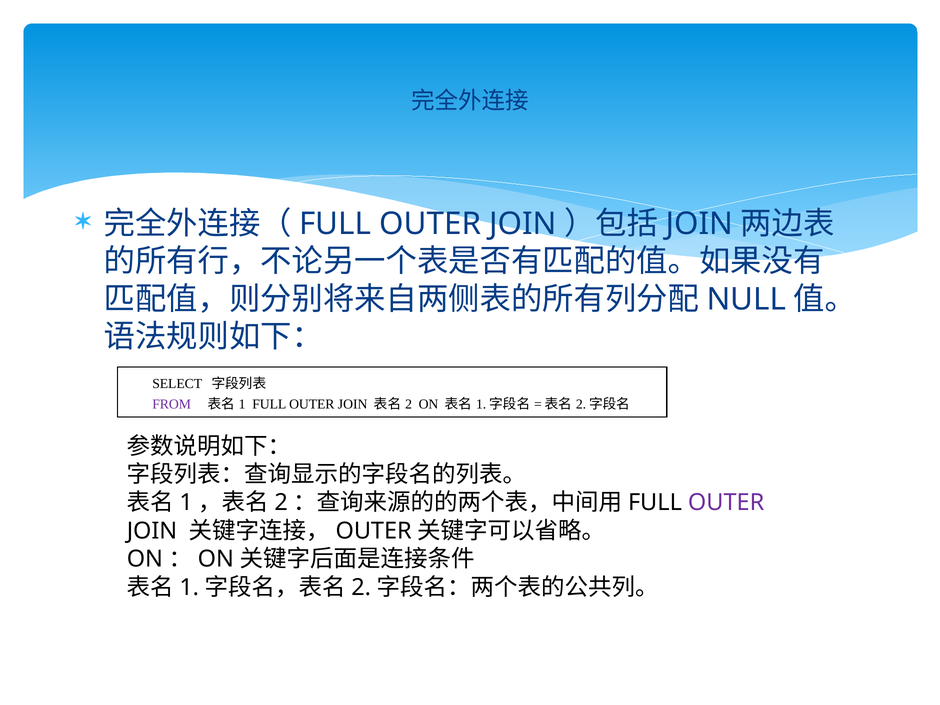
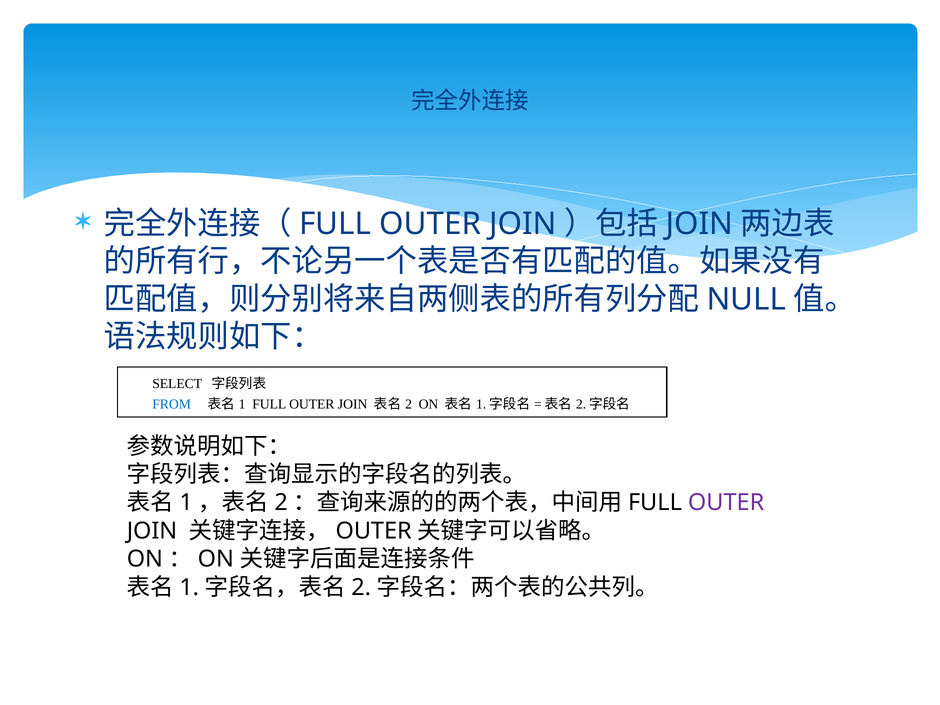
FROM colour: purple -> blue
